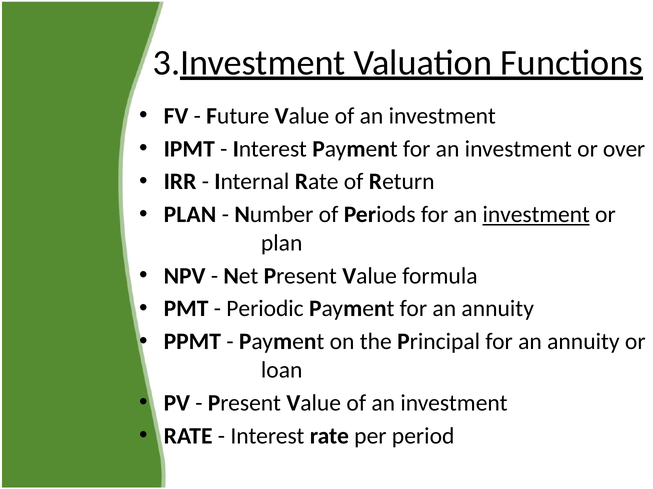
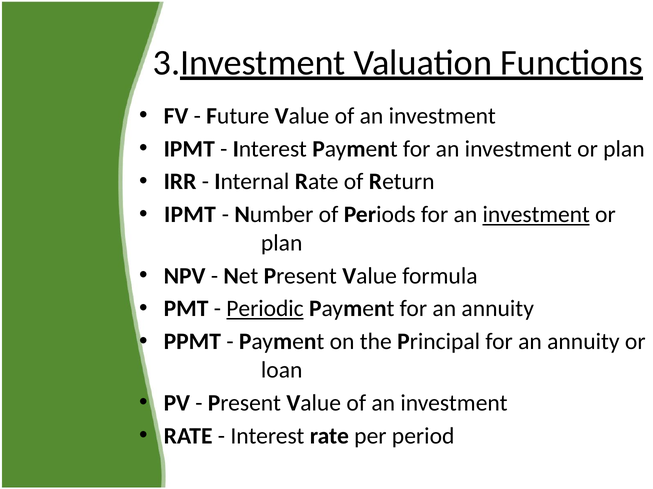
over at (624, 149): over -> plan
PLAN at (190, 215): PLAN -> IPMT
Periodic underline: none -> present
